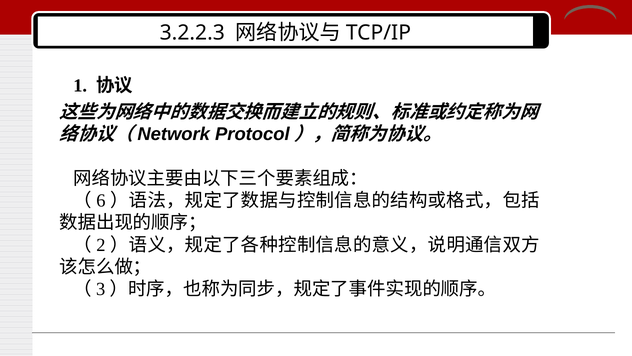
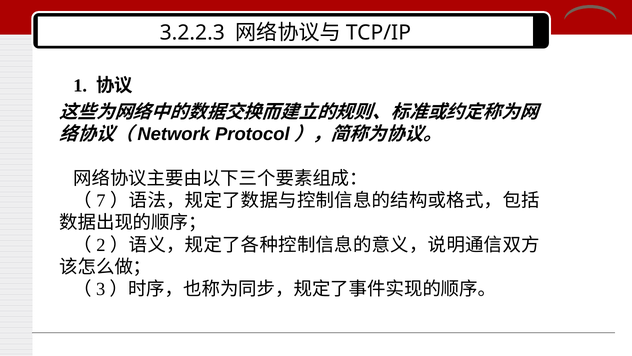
6: 6 -> 7
